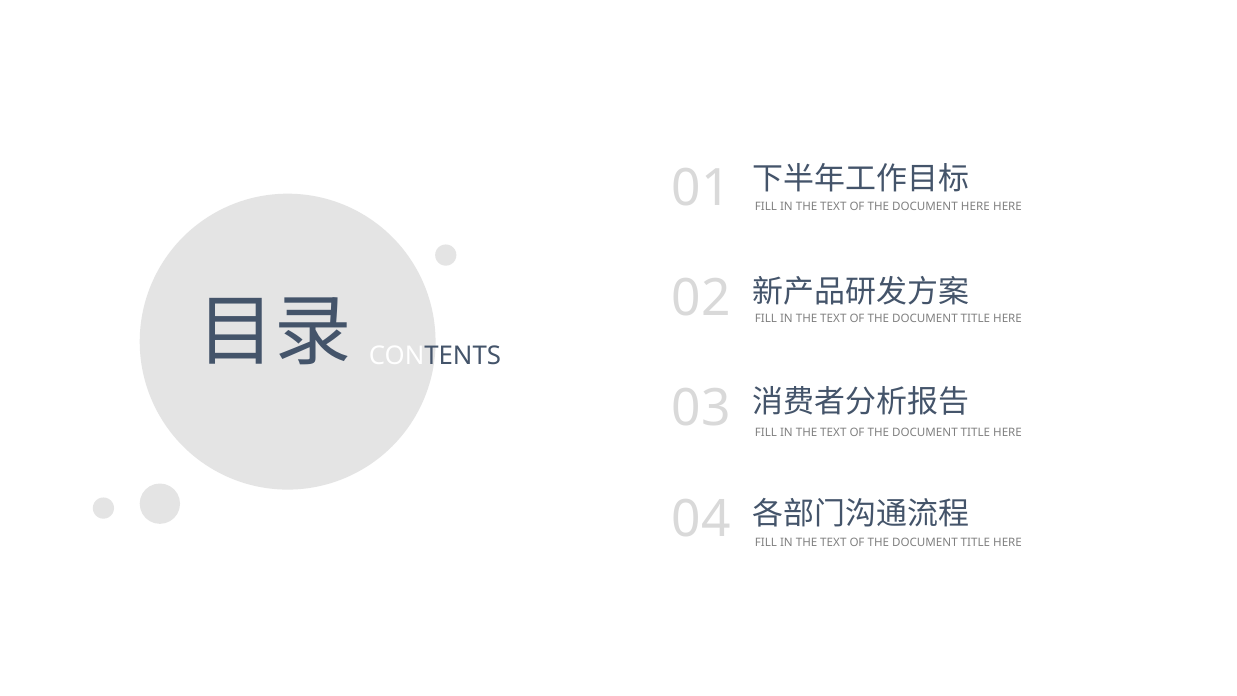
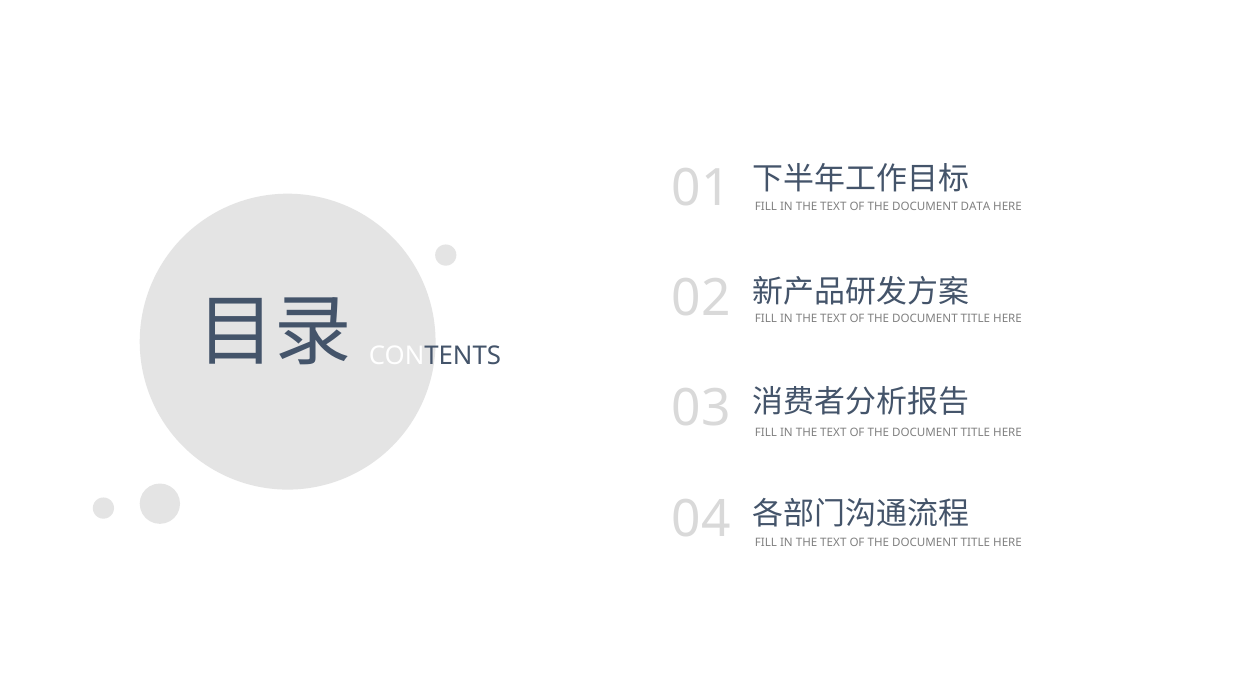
DOCUMENT HERE: HERE -> DATA
